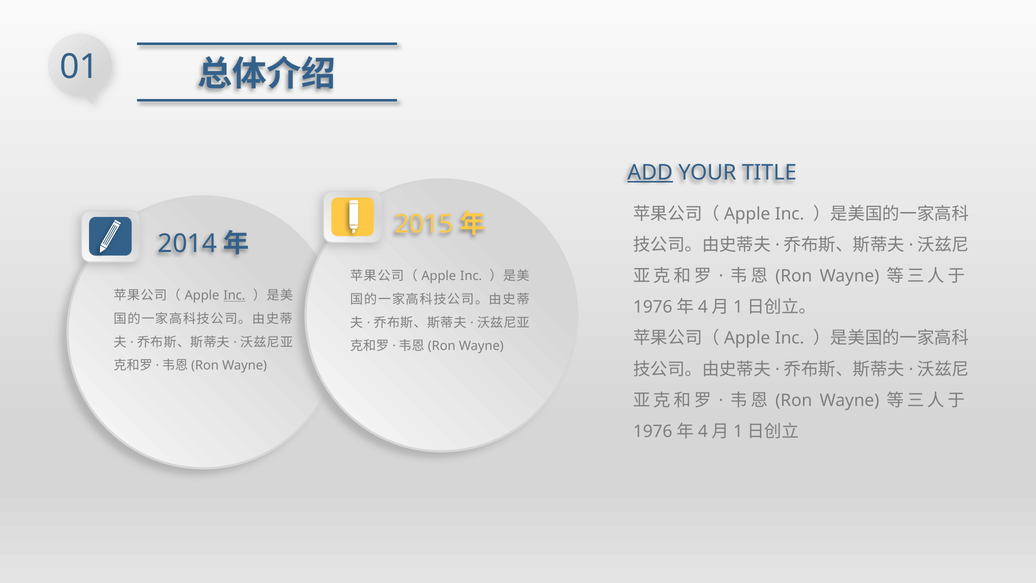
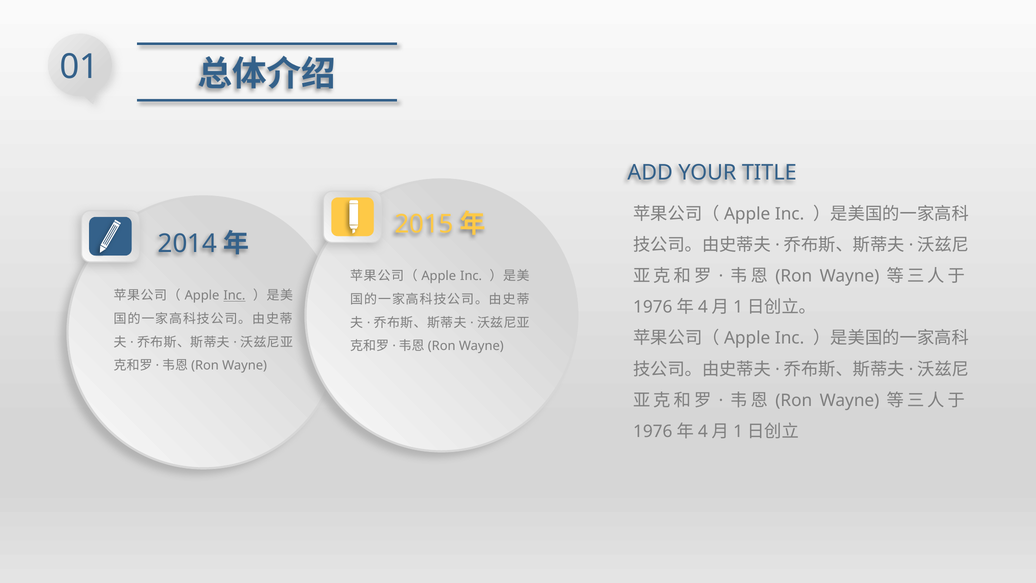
ADD underline: present -> none
